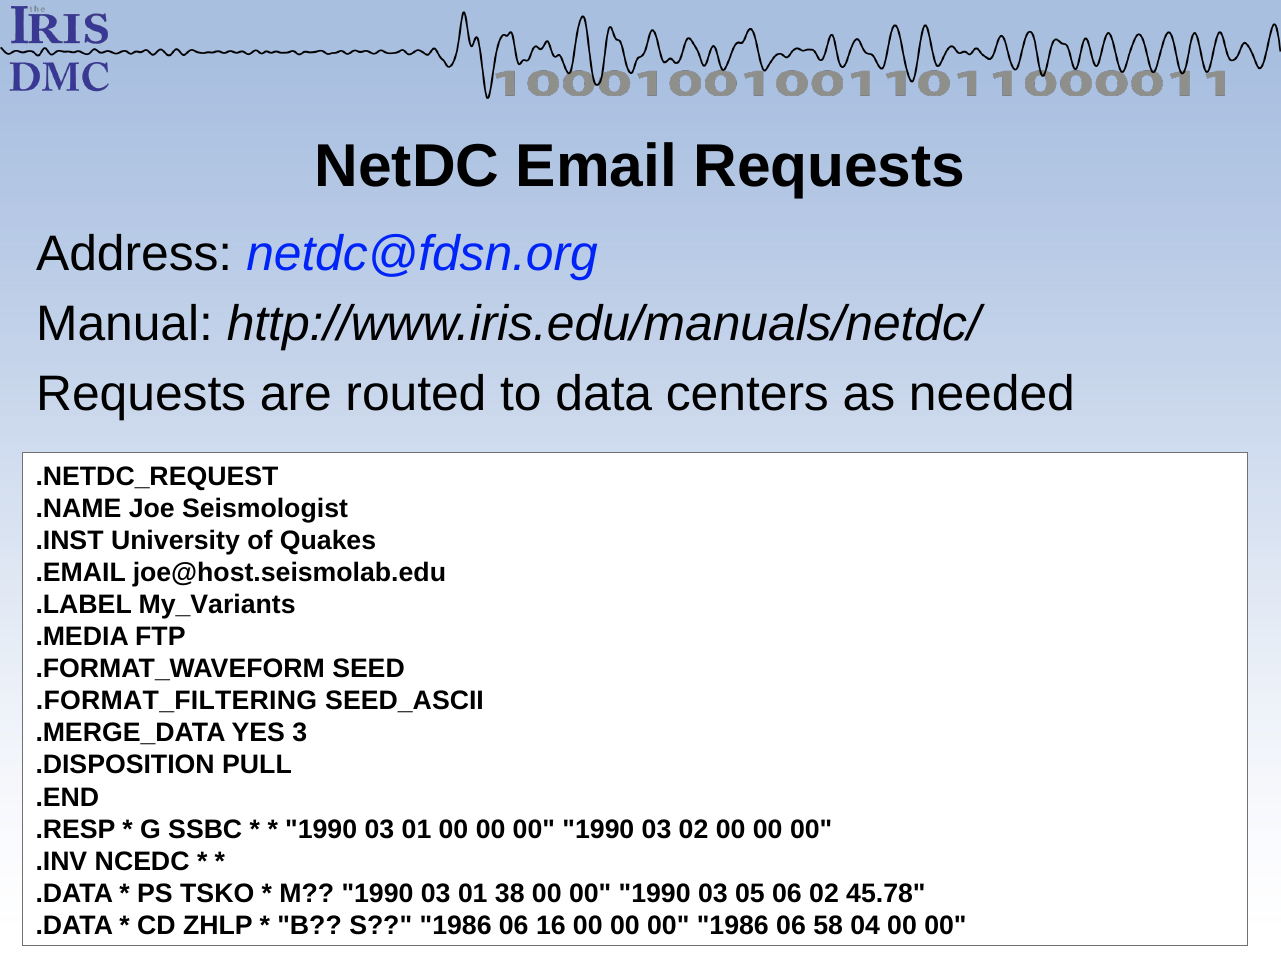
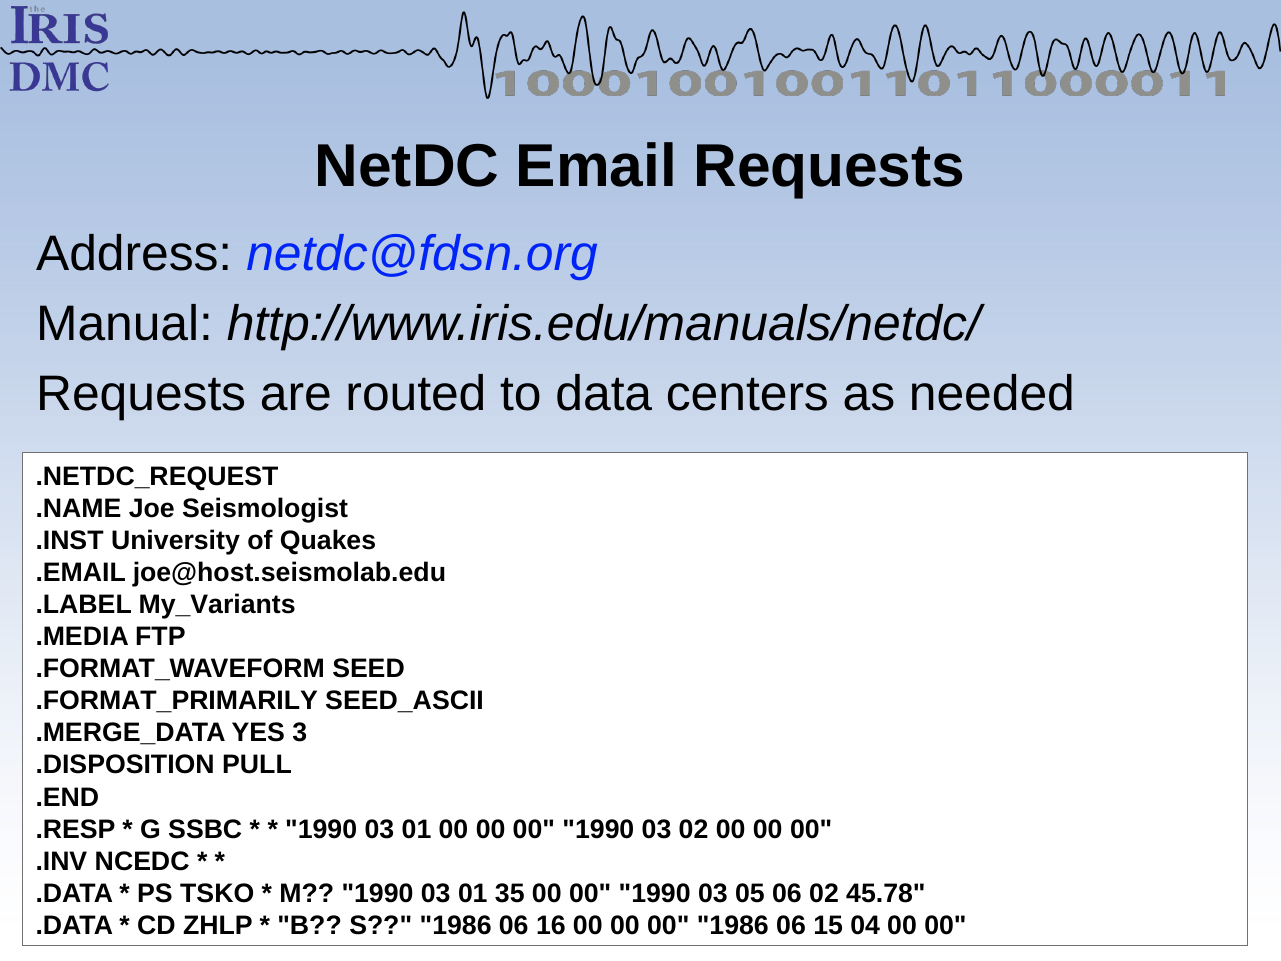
.FORMAT_FILTERING: .FORMAT_FILTERING -> .FORMAT_PRIMARILY
38: 38 -> 35
58: 58 -> 15
